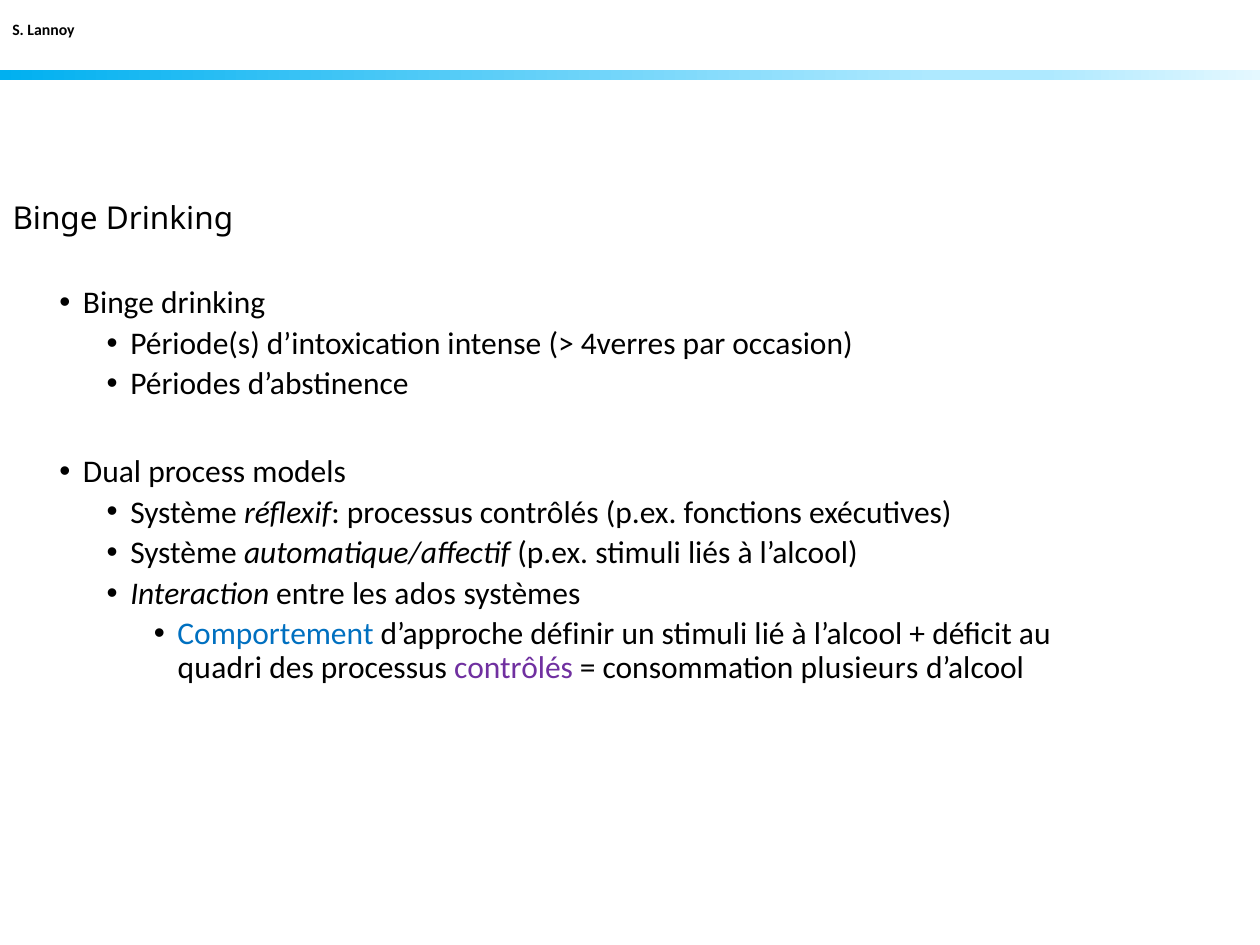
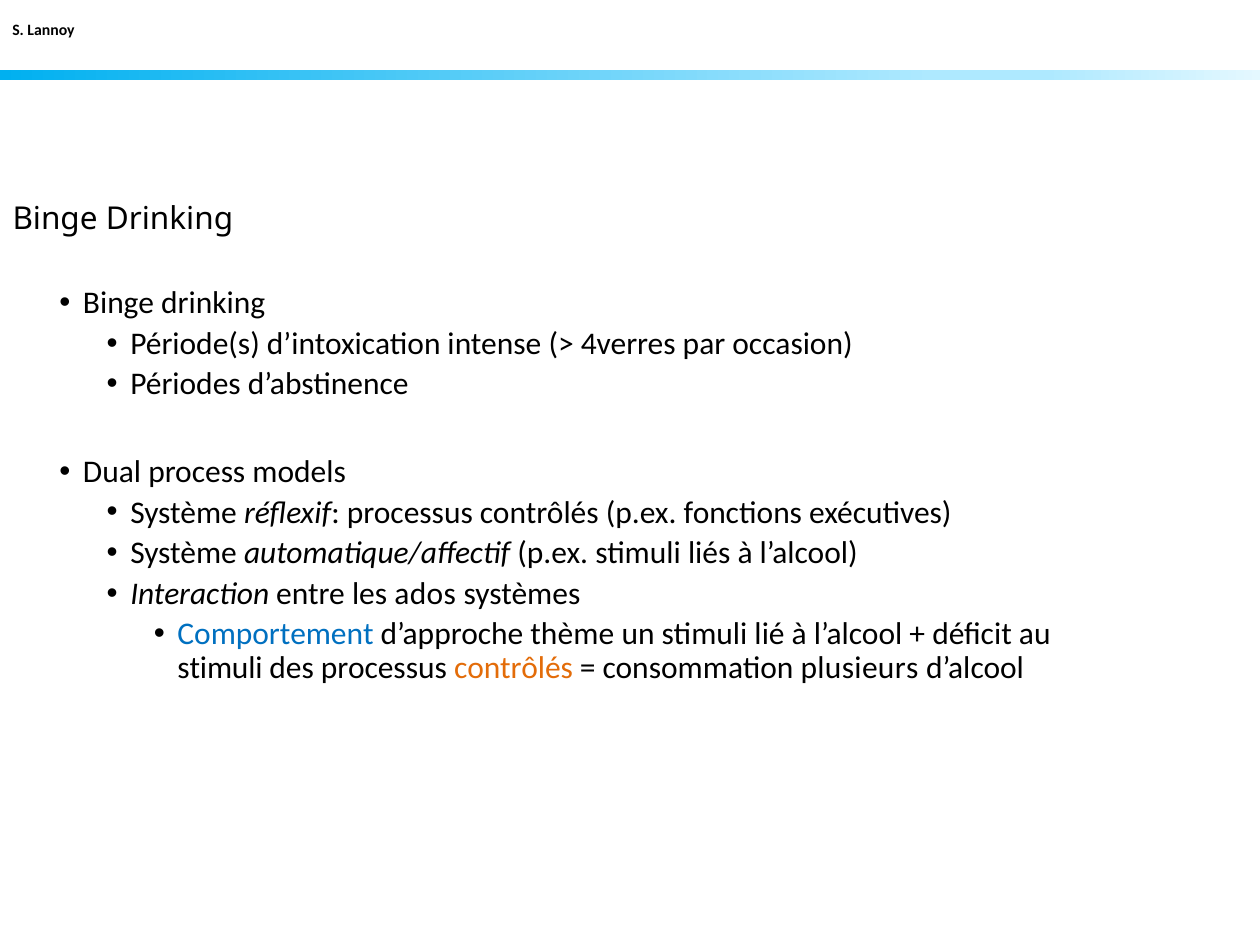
définir: définir -> thème
quadri at (220, 668): quadri -> stimuli
contrôlés at (514, 668) colour: purple -> orange
